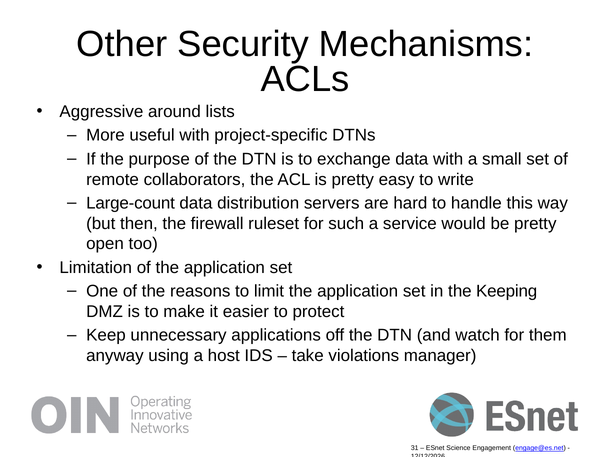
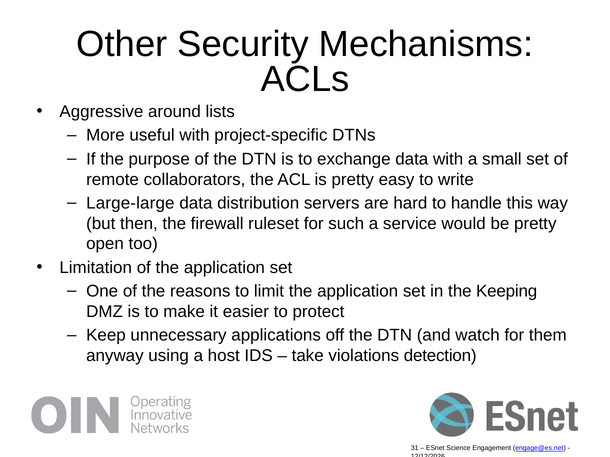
Large-count: Large-count -> Large-large
manager: manager -> detection
